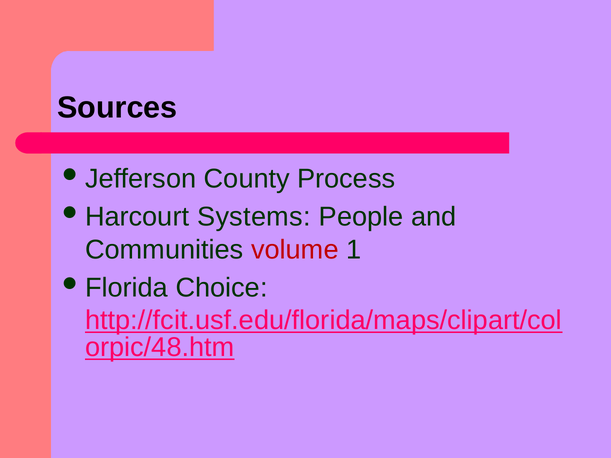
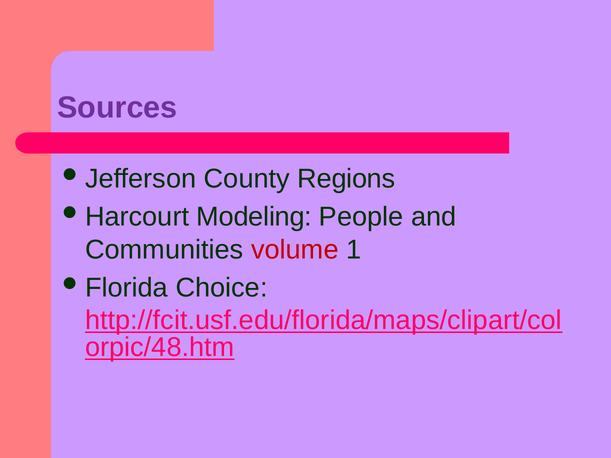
Sources colour: black -> purple
Process: Process -> Regions
Systems: Systems -> Modeling
